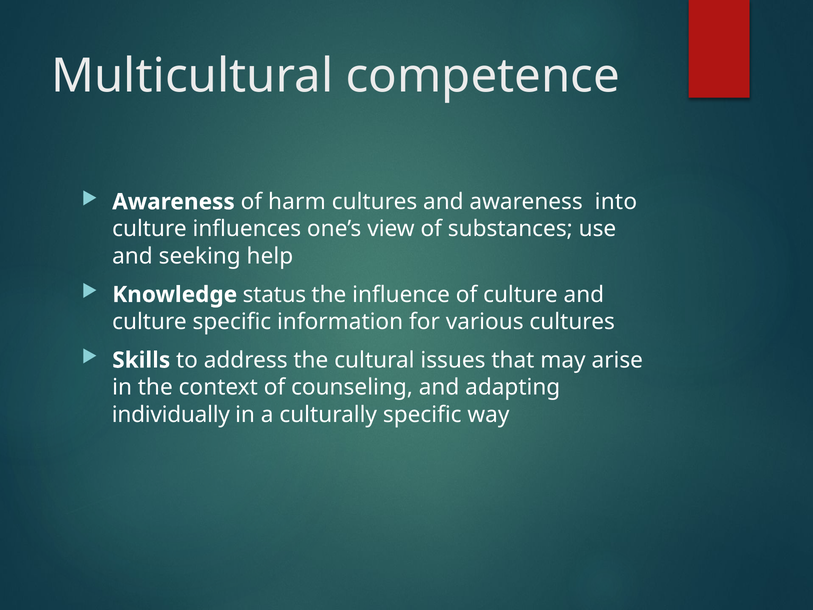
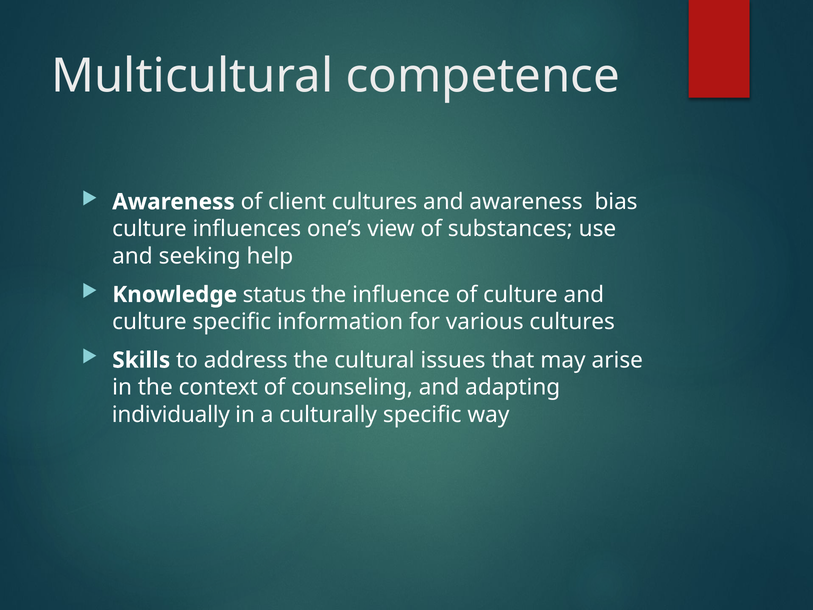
harm: harm -> client
into: into -> bias
